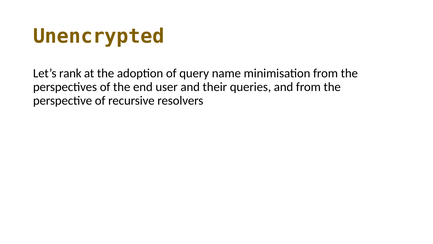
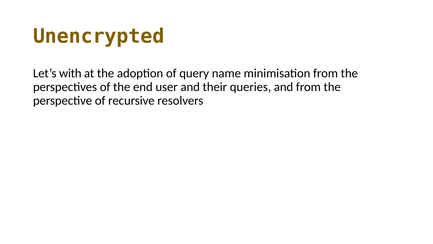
rank: rank -> with
